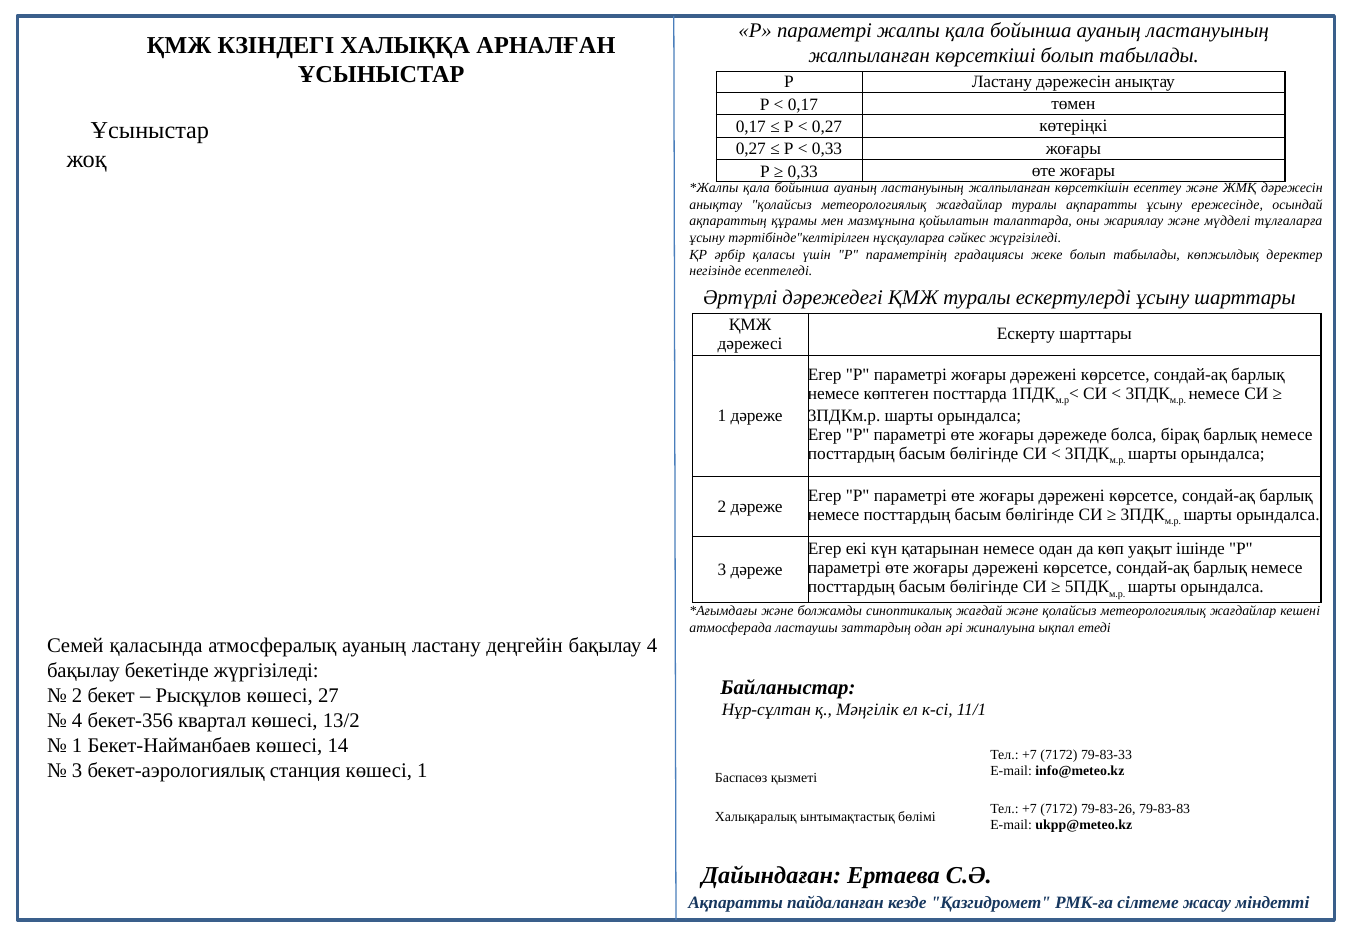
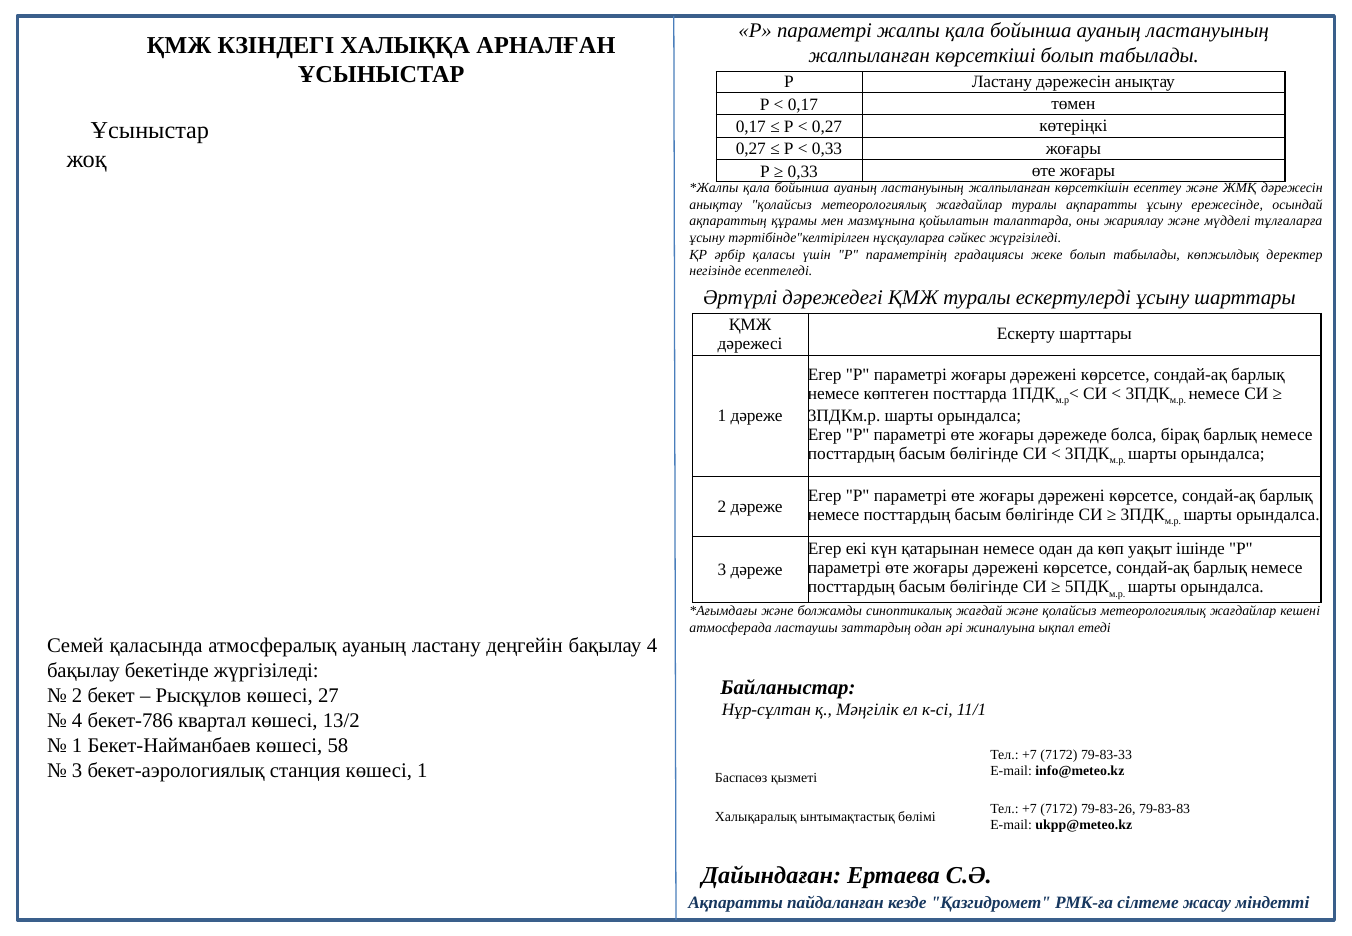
бекет-356: бекет-356 -> бекет-786
14: 14 -> 58
